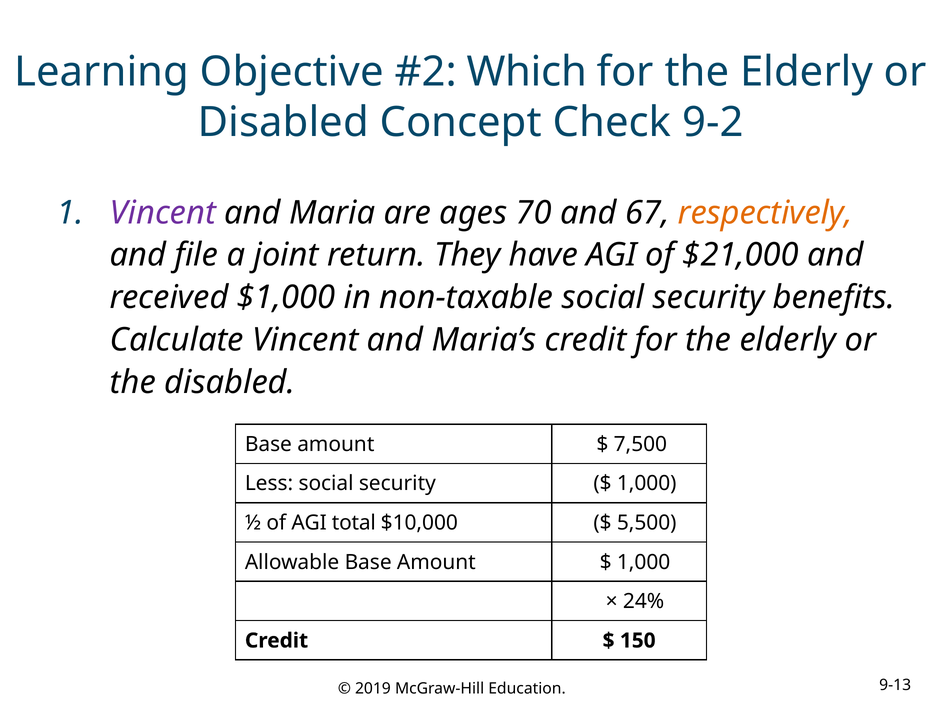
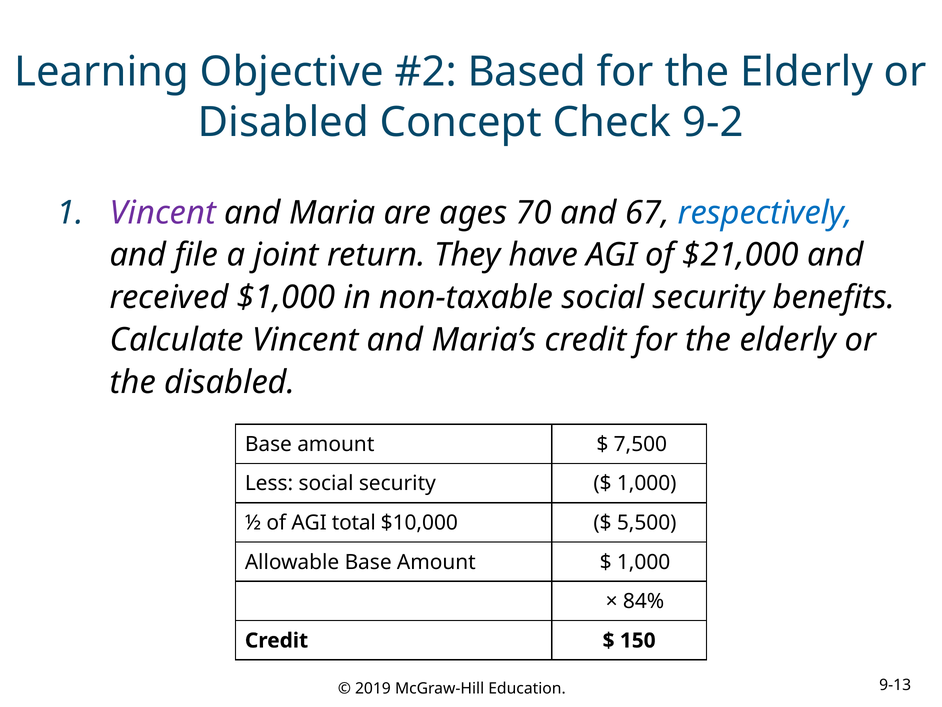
Which: Which -> Based
respectively colour: orange -> blue
24%: 24% -> 84%
